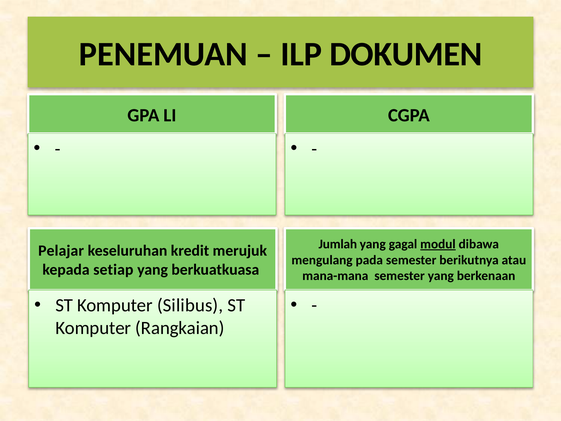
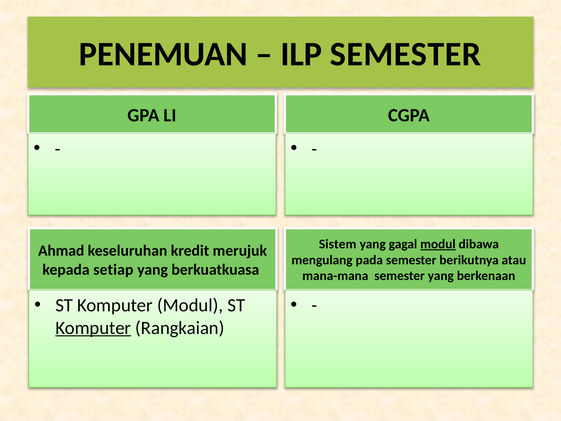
ILP DOKUMEN: DOKUMEN -> SEMESTER
Jumlah: Jumlah -> Sistem
Pelajar: Pelajar -> Ahmad
Komputer Silibus: Silibus -> Modul
Komputer at (93, 328) underline: none -> present
